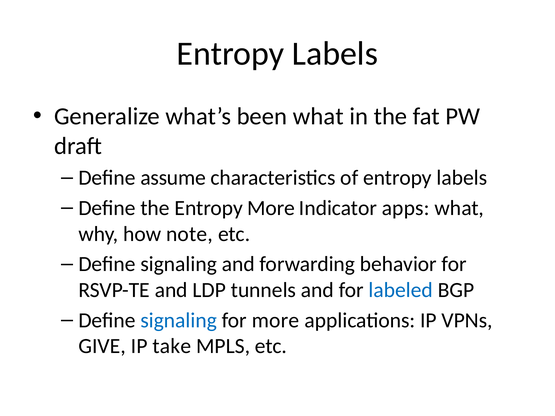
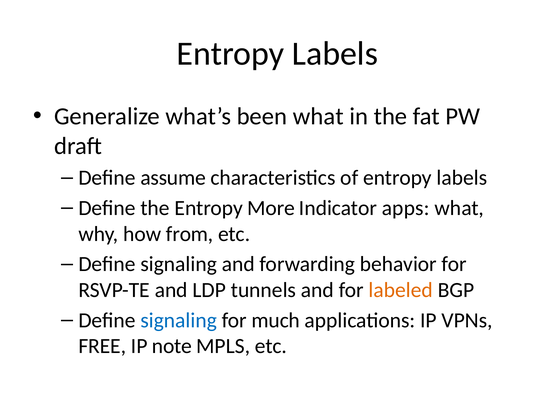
note: note -> from
labeled colour: blue -> orange
for more: more -> much
GIVE: GIVE -> FREE
take: take -> note
